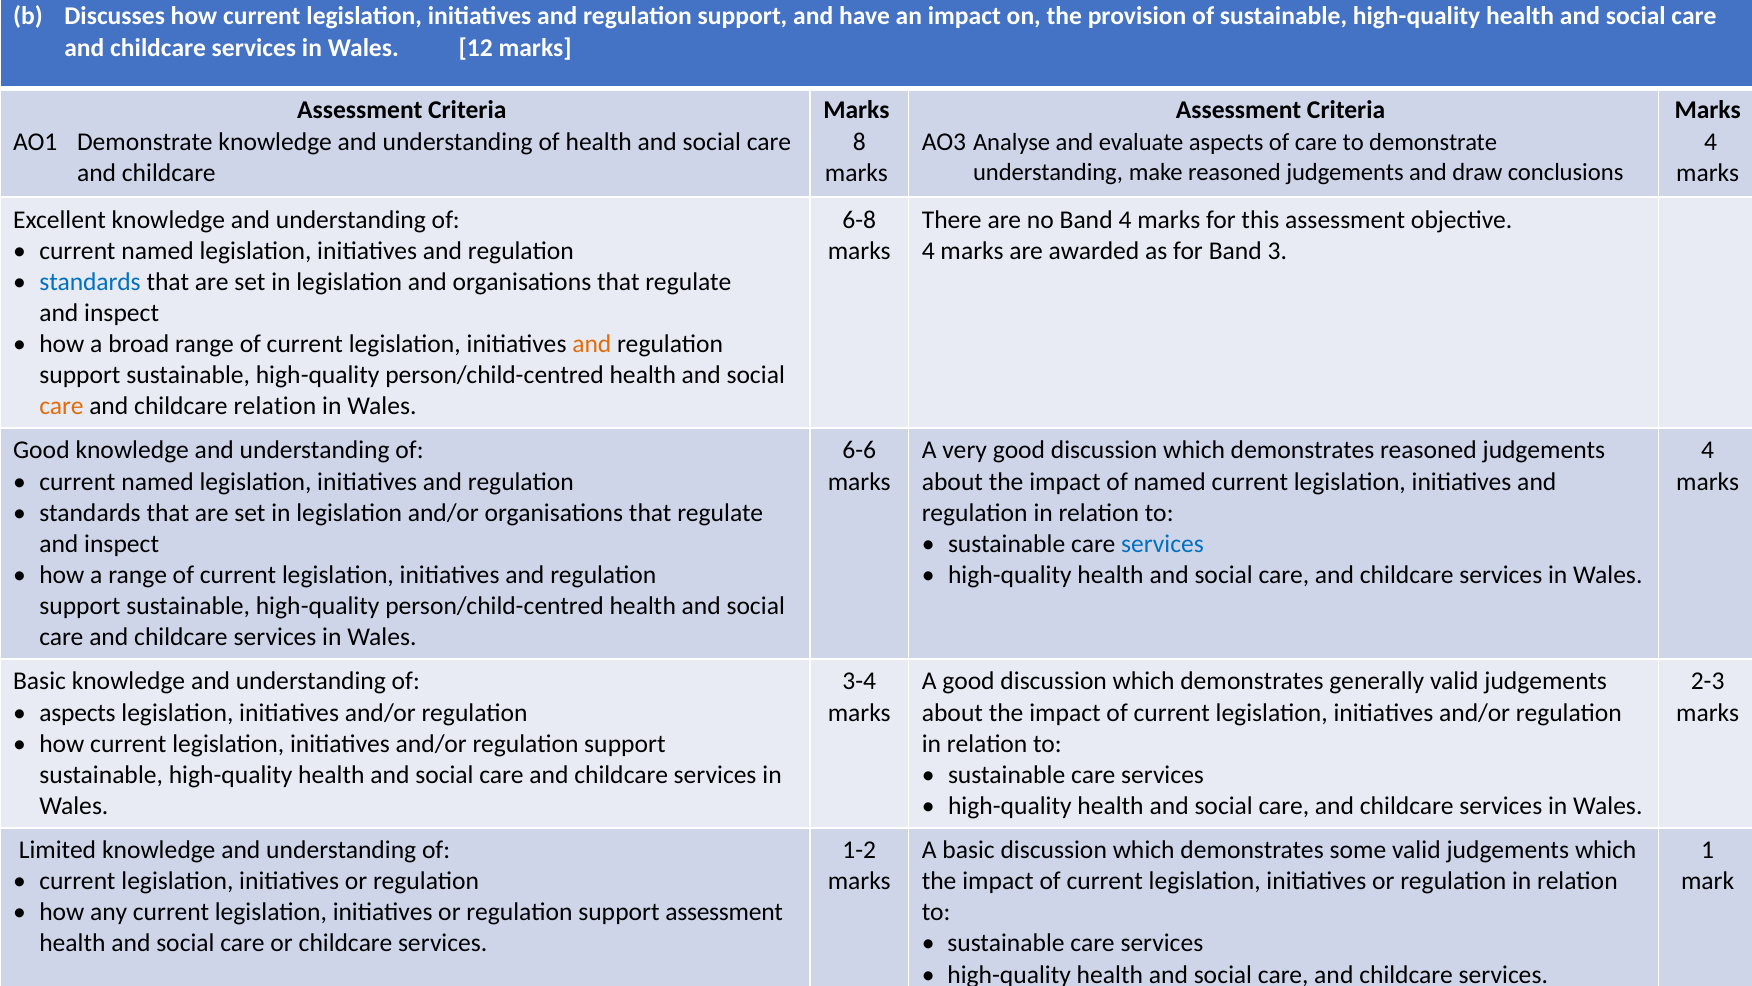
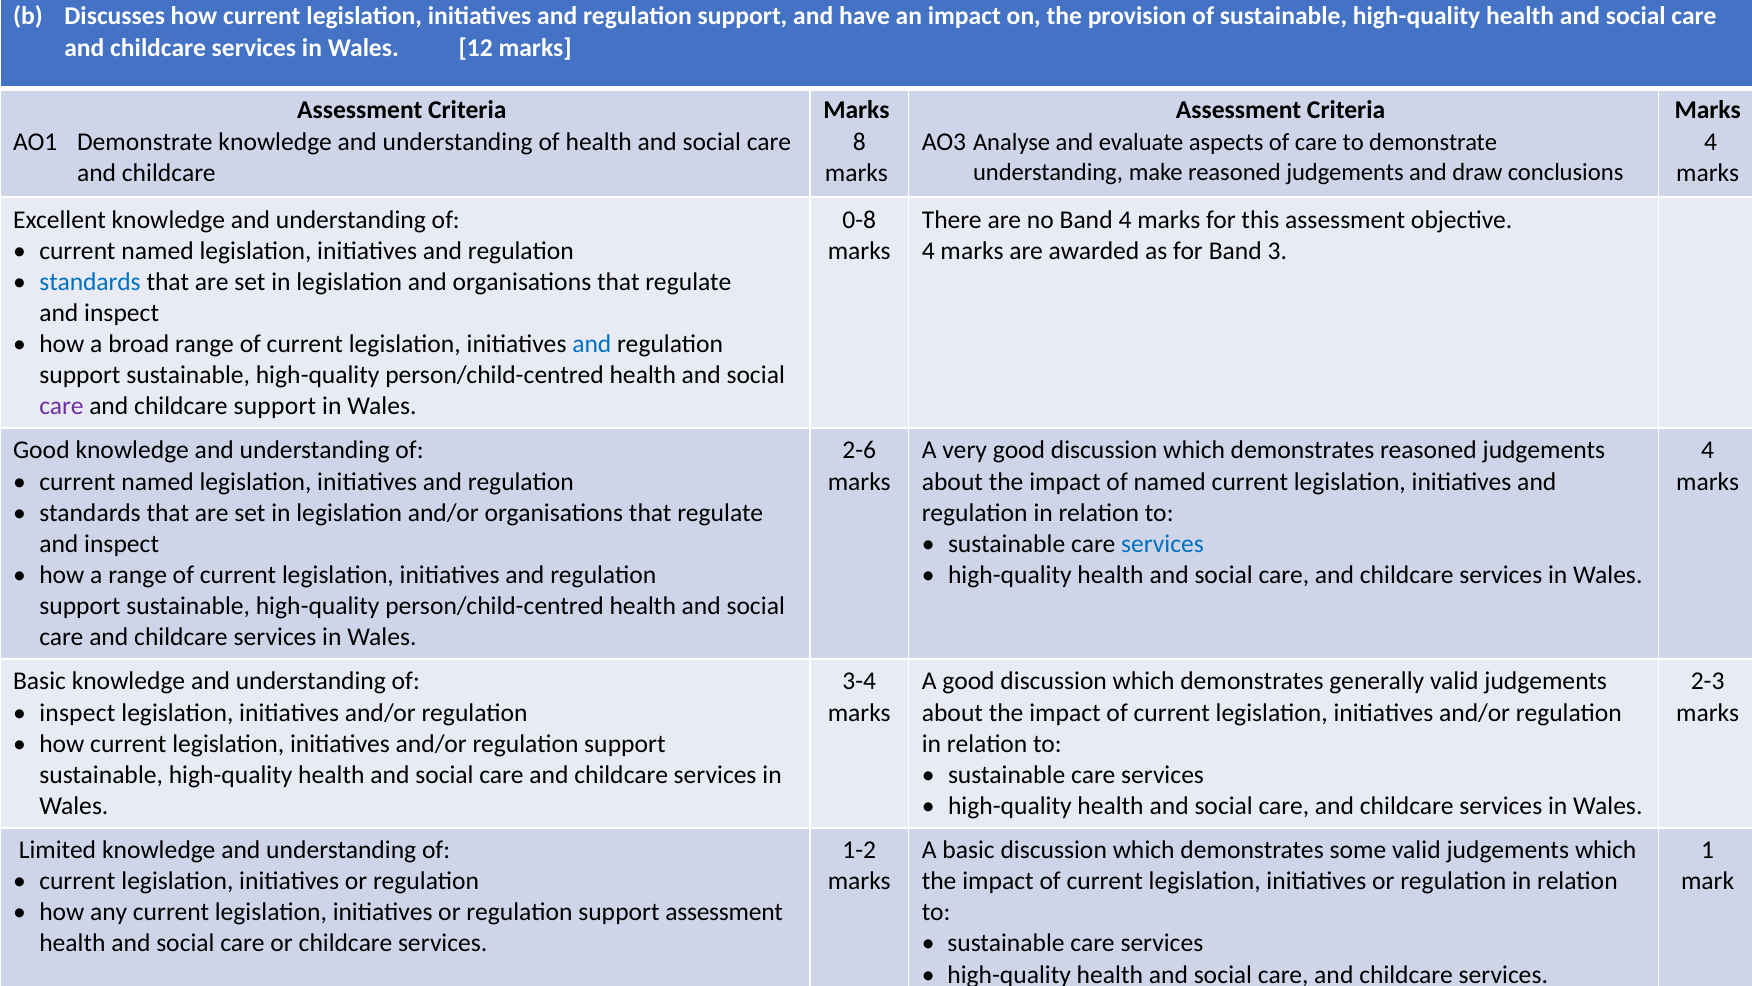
6-8: 6-8 -> 0-8
and at (592, 344) colour: orange -> blue
care at (61, 406) colour: orange -> purple
childcare relation: relation -> support
6-6: 6-6 -> 2-6
aspects at (78, 712): aspects -> inspect
